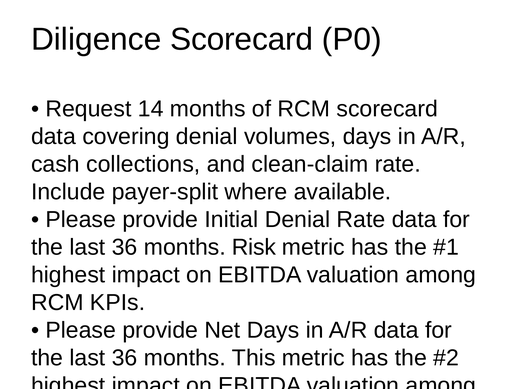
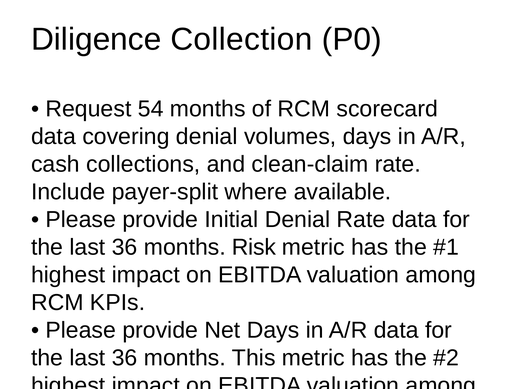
Diligence Scorecard: Scorecard -> Collection
14: 14 -> 54
